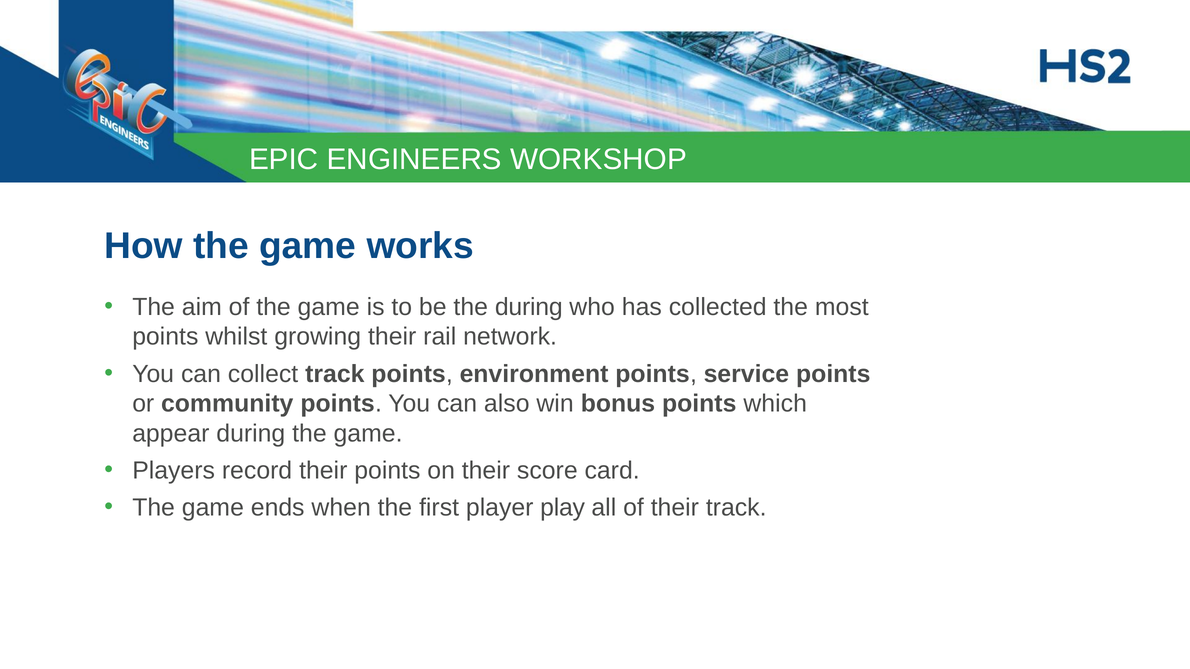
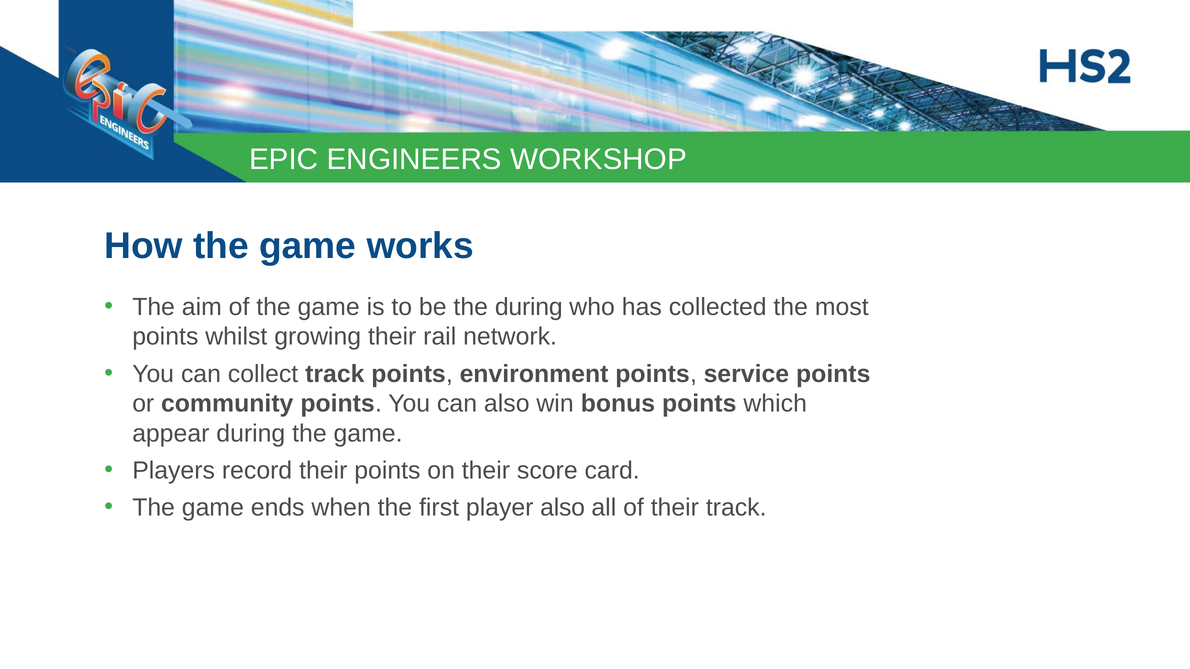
player play: play -> also
